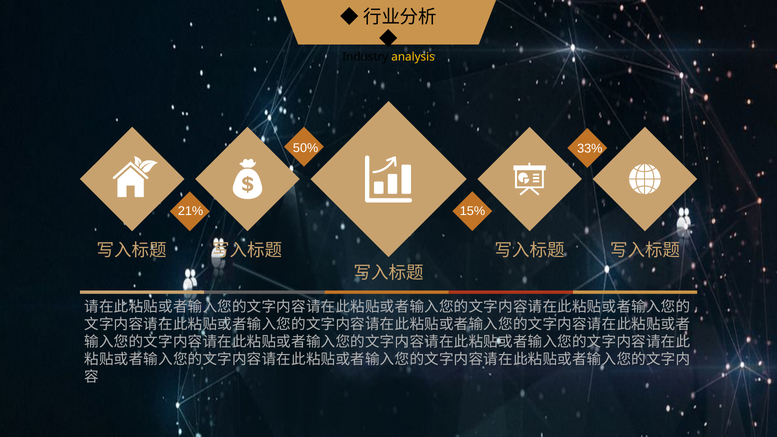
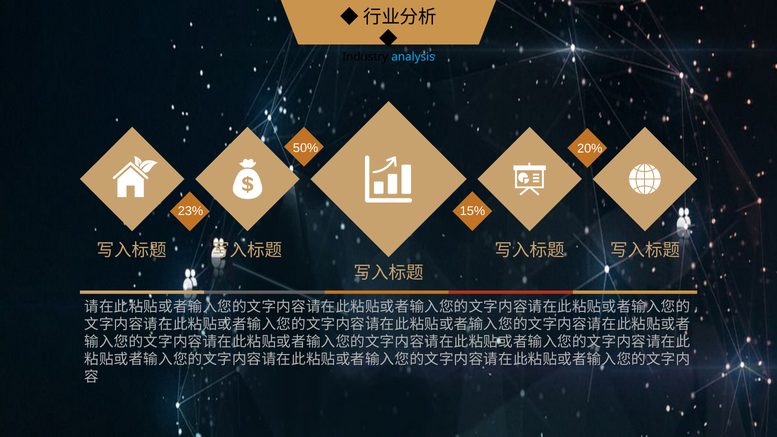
analysis colour: yellow -> light blue
33%: 33% -> 20%
21%: 21% -> 23%
